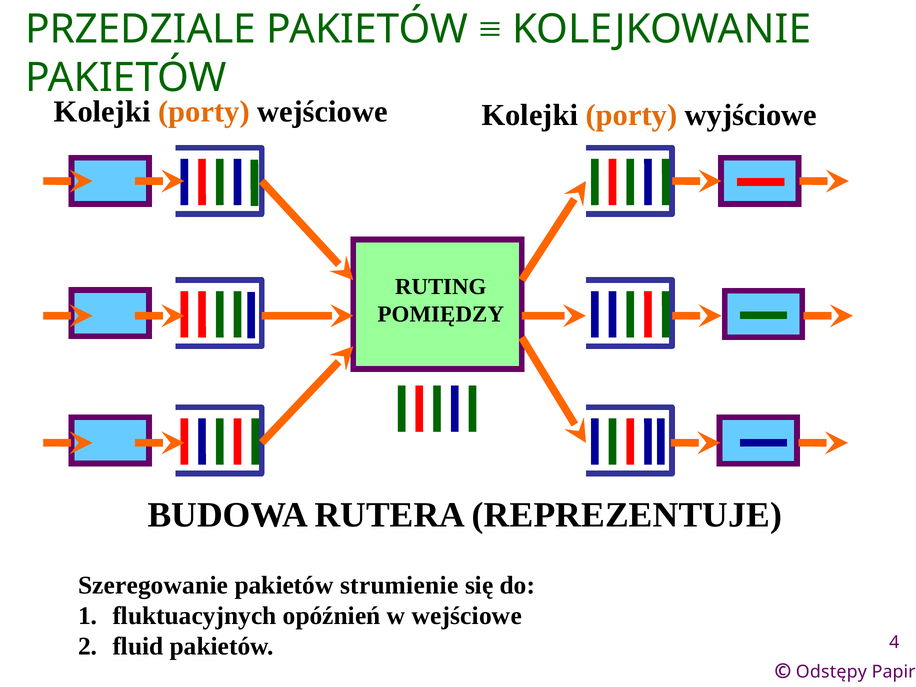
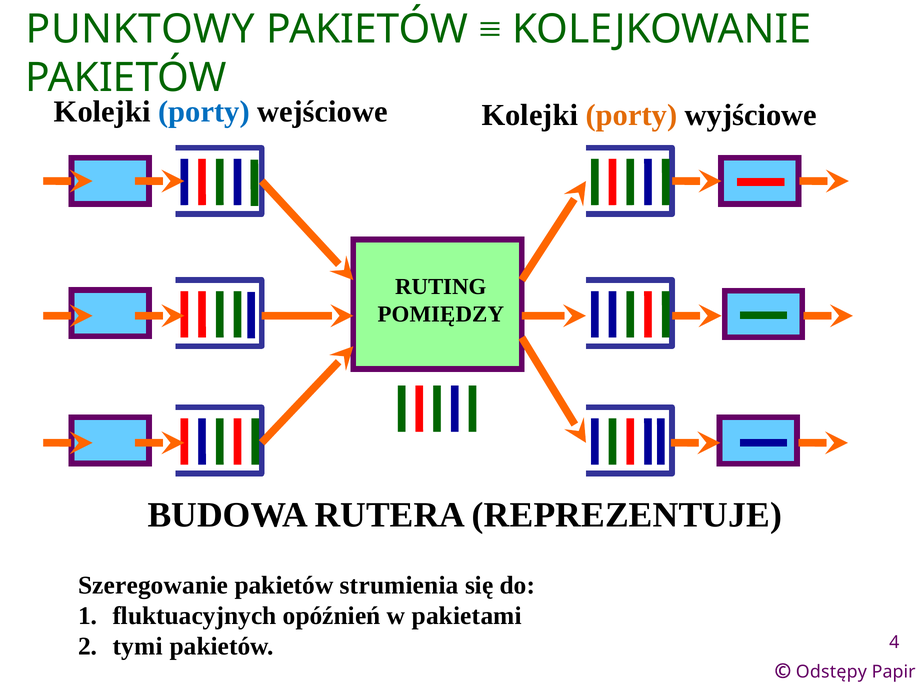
PRZEDZIALE: PRZEDZIALE -> PUNKTOWY
porty at (204, 112) colour: orange -> blue
strumienie: strumienie -> strumienia
w wejściowe: wejściowe -> pakietami
fluid: fluid -> tymi
